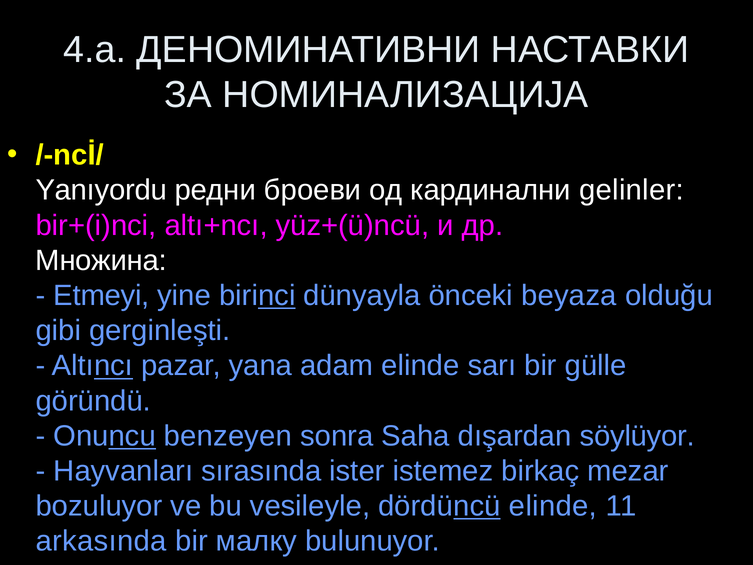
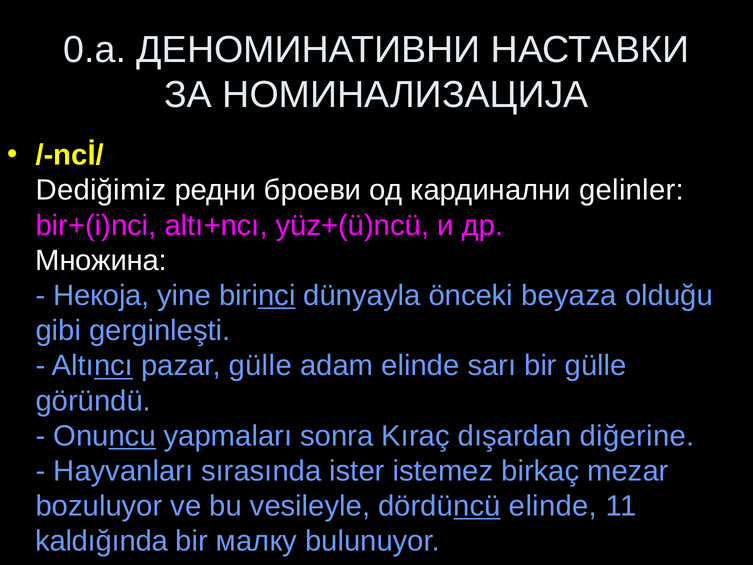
4.a: 4.a -> 0.a
Yanıyordu: Yanıyordu -> Dediğimiz
Etmeyi: Etmeyi -> Некоја
pazar yana: yana -> gülle
benzeyen: benzeyen -> yapmaları
Saha: Saha -> Kıraç
söylüyor: söylüyor -> diğerine
arkasında: arkasında -> kaldığında
